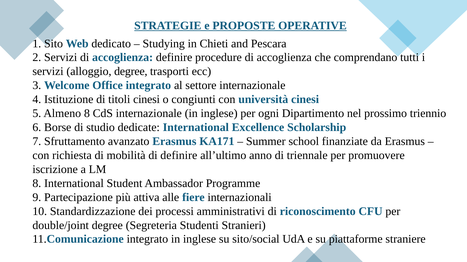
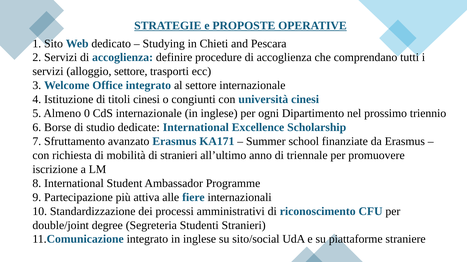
alloggio degree: degree -> settore
Almeno 8: 8 -> 0
di definire: definire -> stranieri
